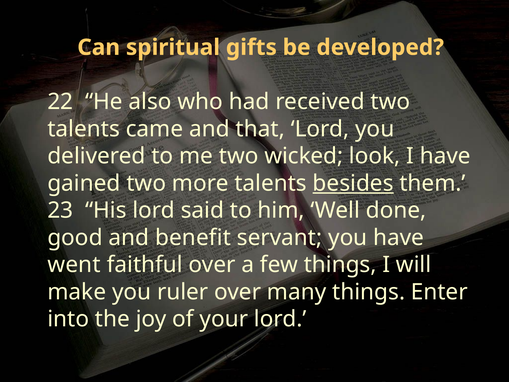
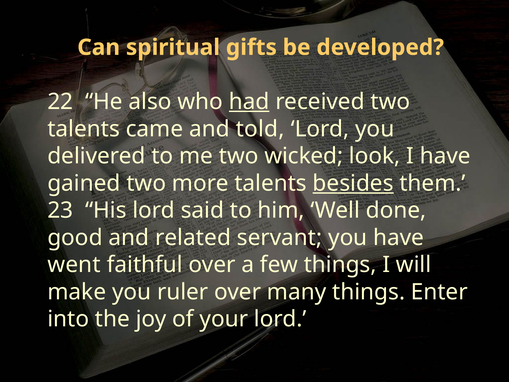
had underline: none -> present
that: that -> told
benefit: benefit -> related
